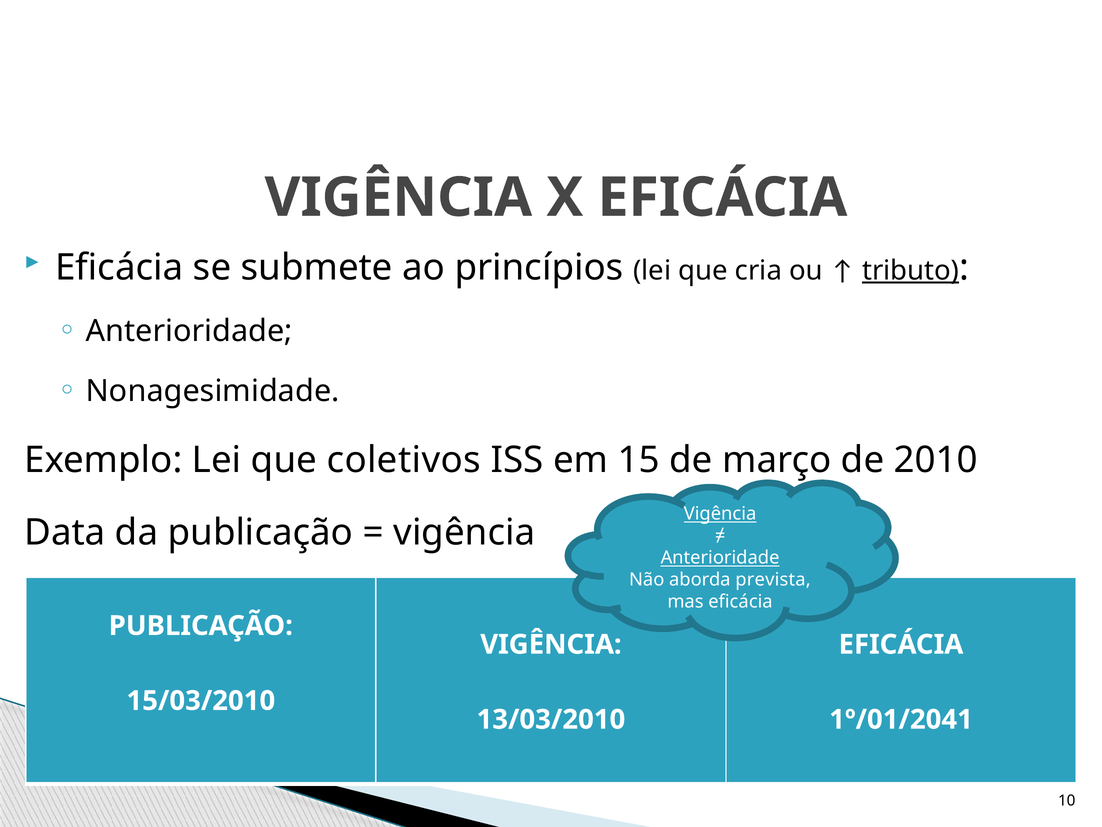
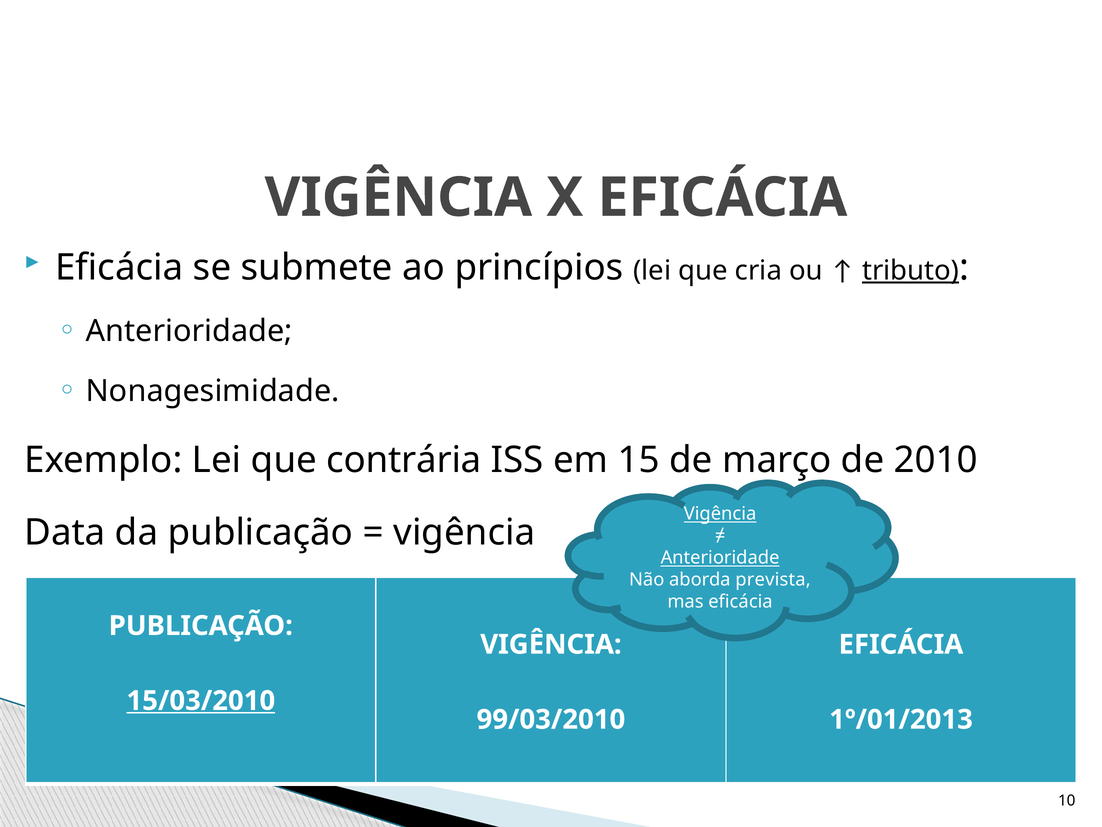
coletivos: coletivos -> contrária
15/03/2010 underline: none -> present
13/03/2010: 13/03/2010 -> 99/03/2010
1º/01/2041: 1º/01/2041 -> 1º/01/2013
